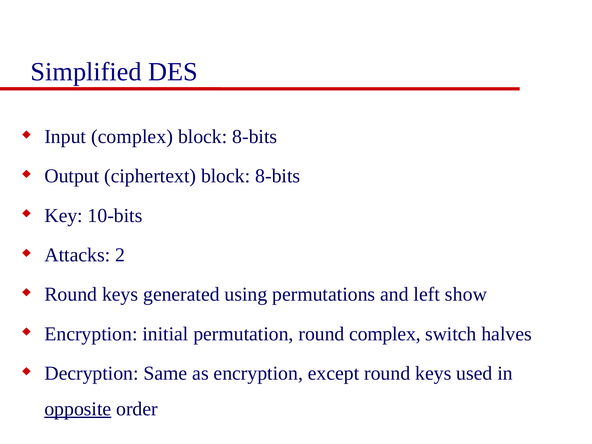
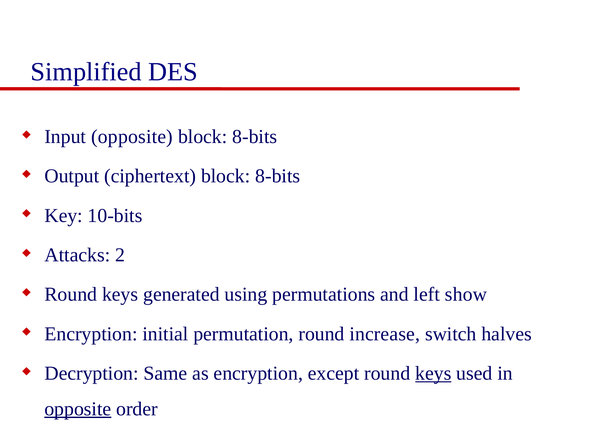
Input complex: complex -> opposite
round complex: complex -> increase
keys at (433, 373) underline: none -> present
